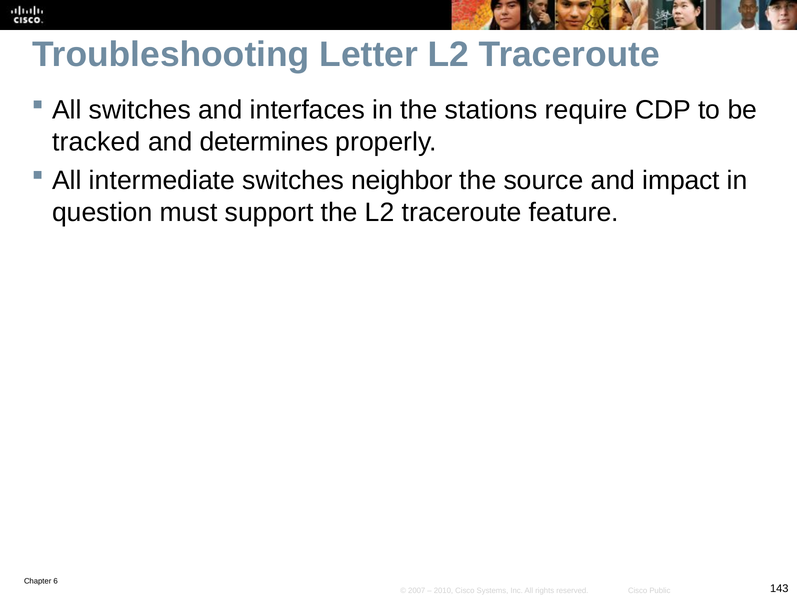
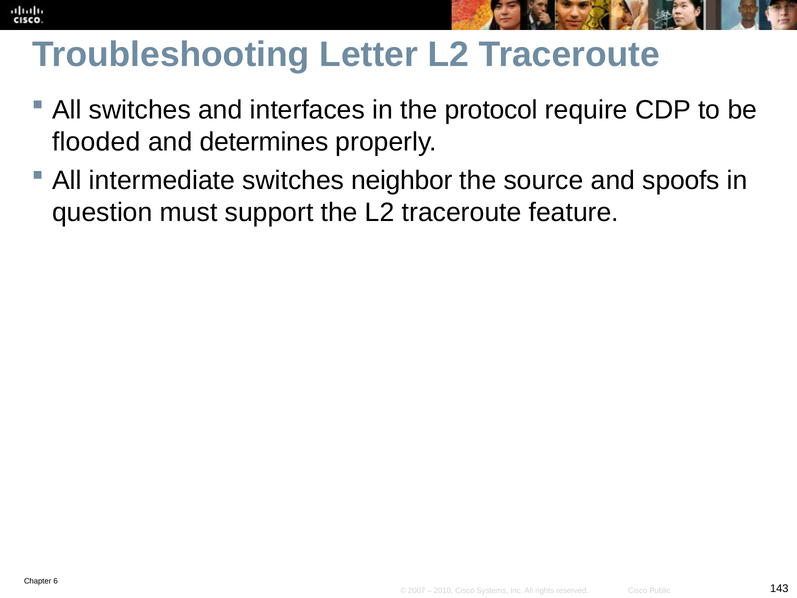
stations: stations -> protocol
tracked: tracked -> flooded
impact: impact -> spoofs
